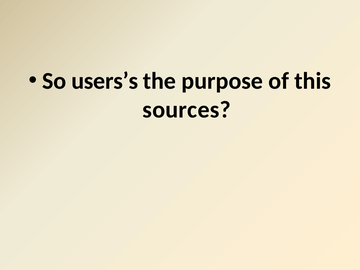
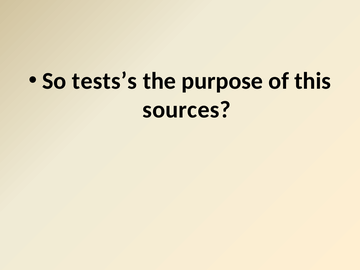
users’s: users’s -> tests’s
